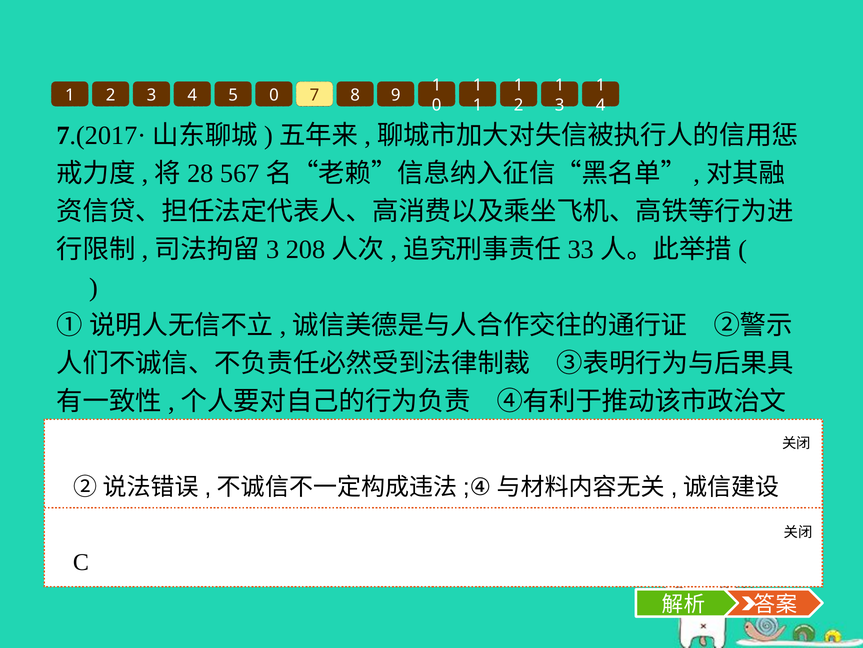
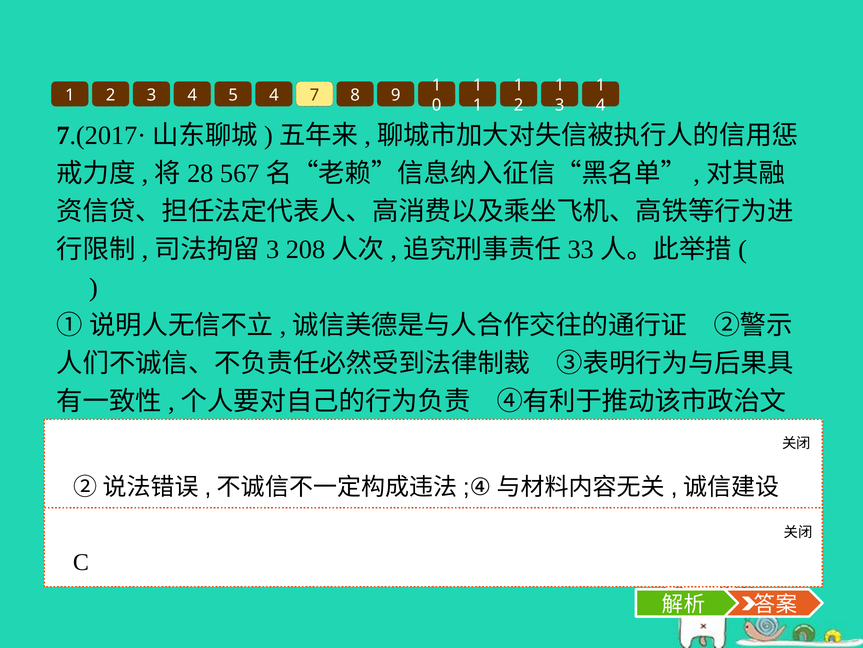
5 0: 0 -> 4
